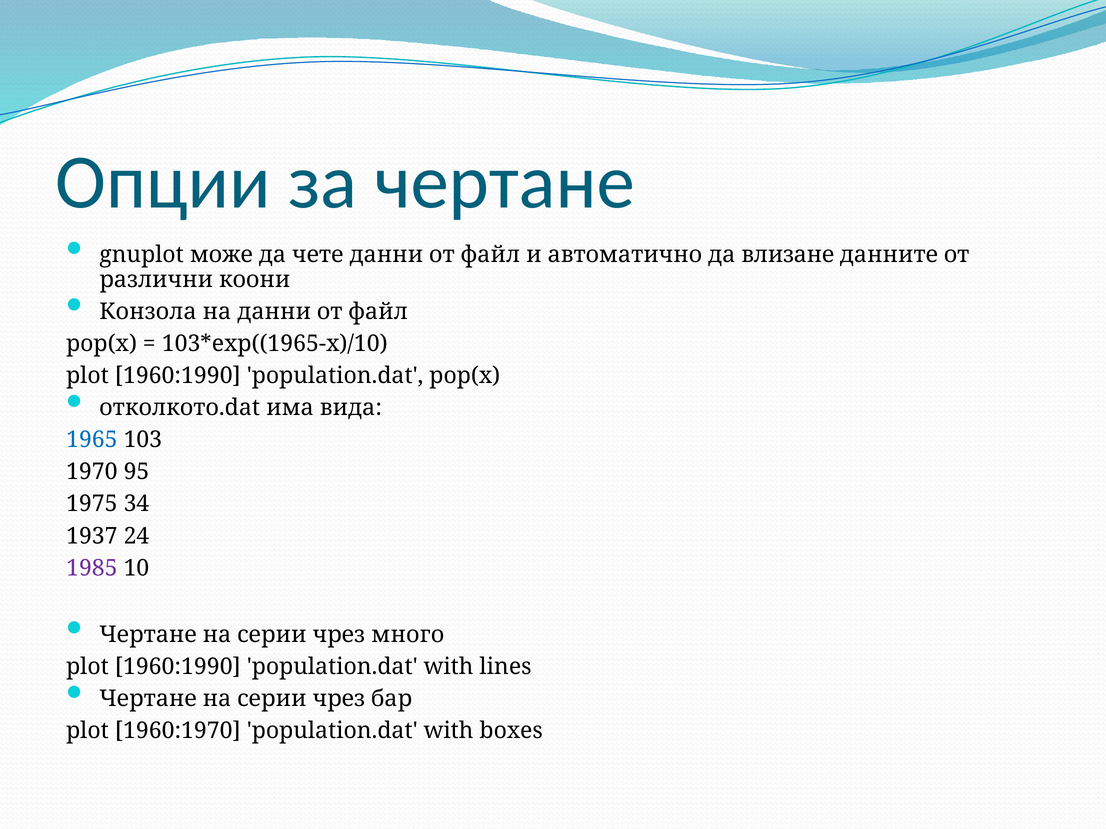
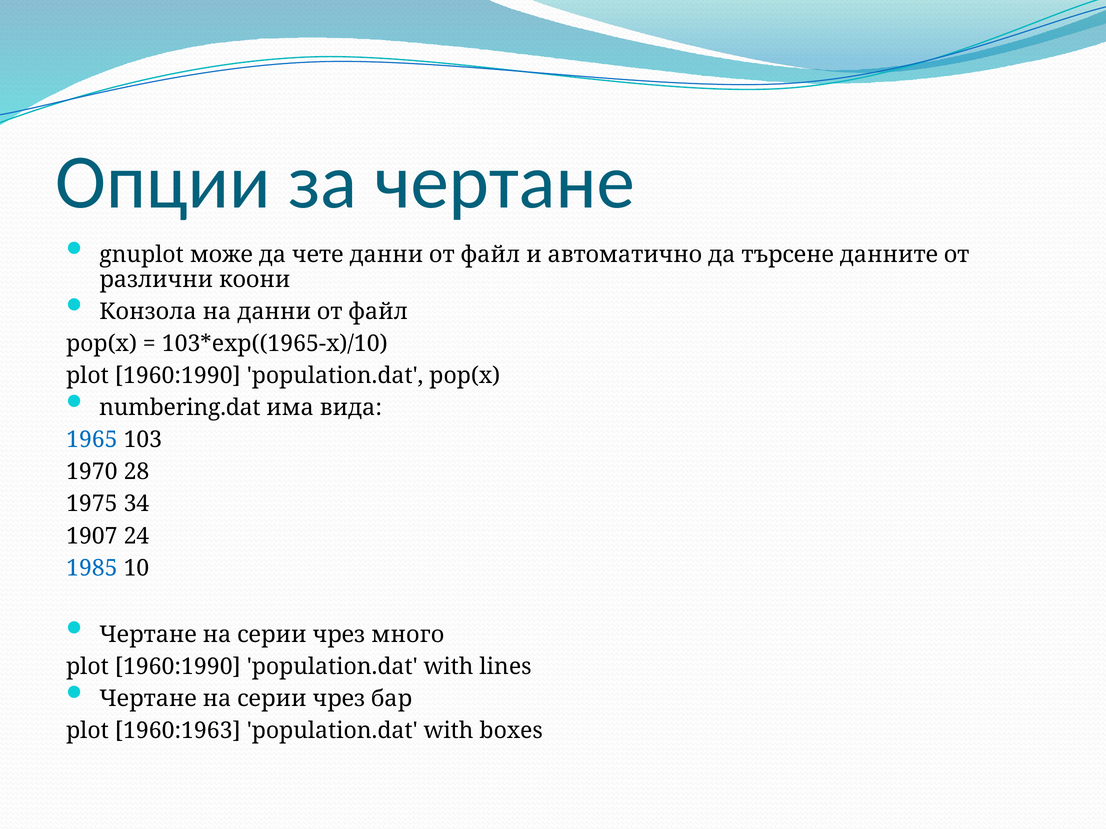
влизане: влизане -> търсене
отколкото.dat: отколкото.dat -> numbering.dat
95: 95 -> 28
1937: 1937 -> 1907
1985 colour: purple -> blue
1960:1970: 1960:1970 -> 1960:1963
